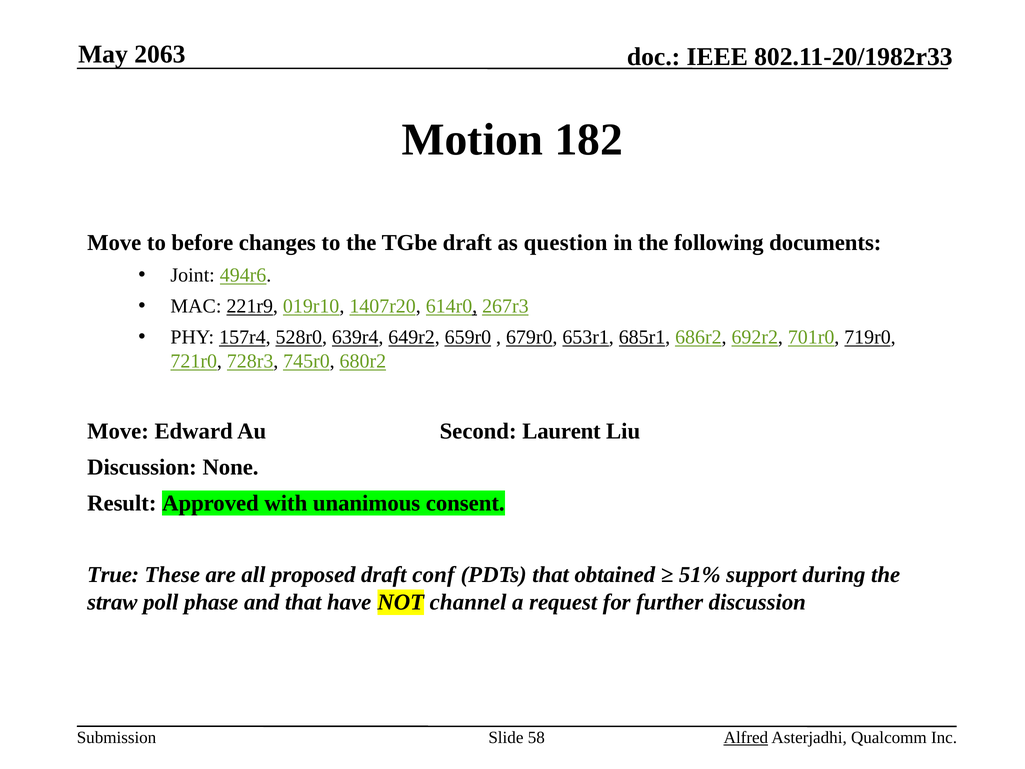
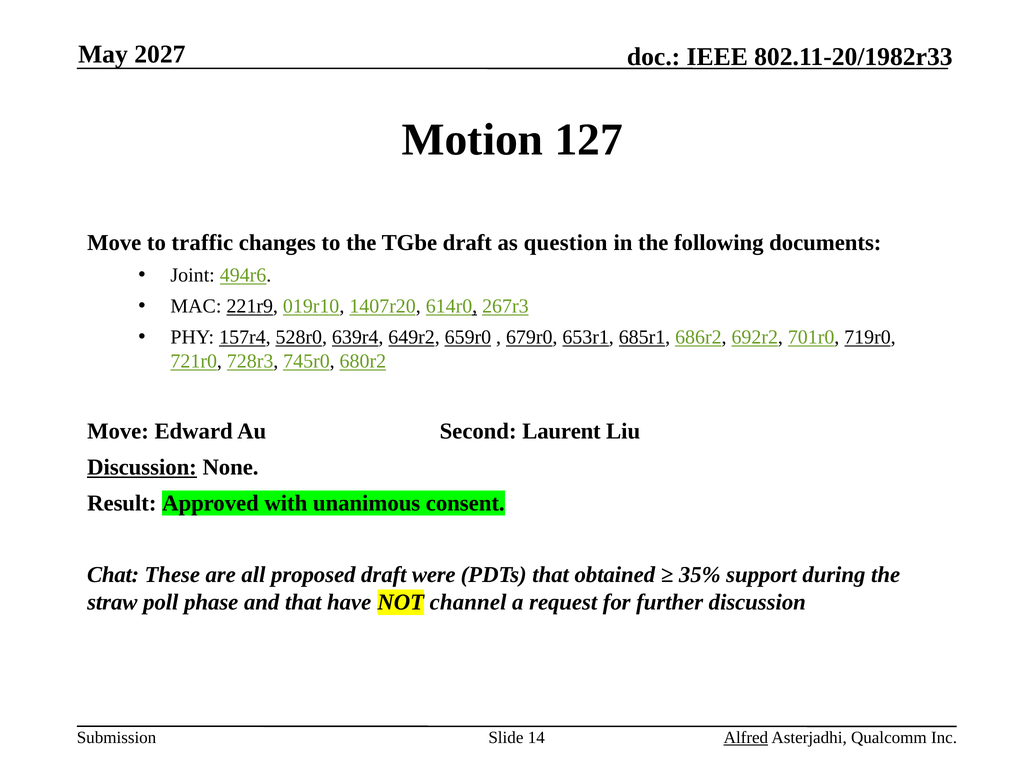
2063: 2063 -> 2027
182: 182 -> 127
before: before -> traffic
Discussion at (142, 467) underline: none -> present
True: True -> Chat
conf: conf -> were
51%: 51% -> 35%
58: 58 -> 14
